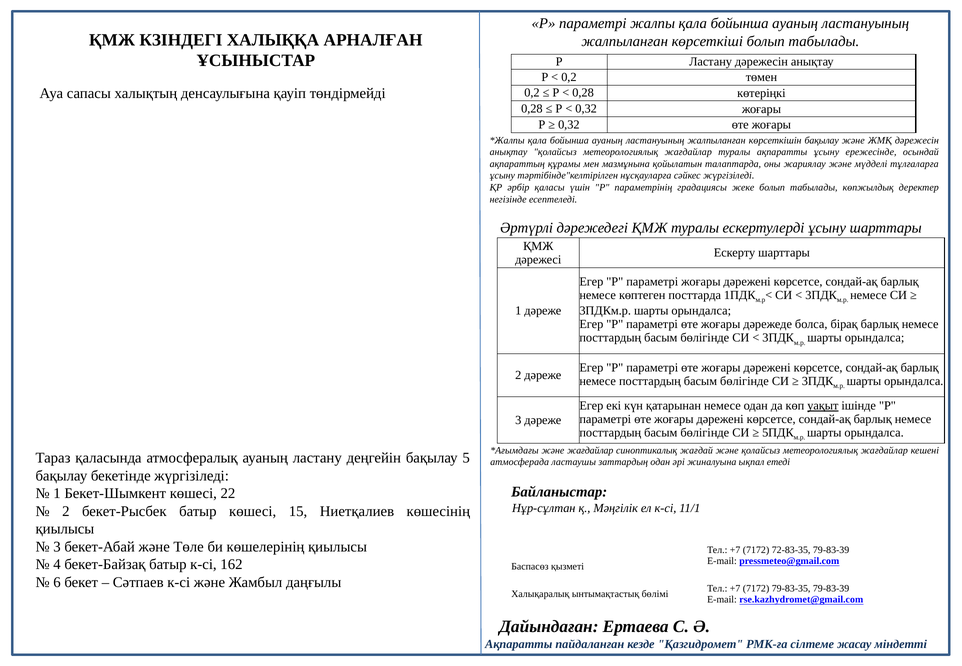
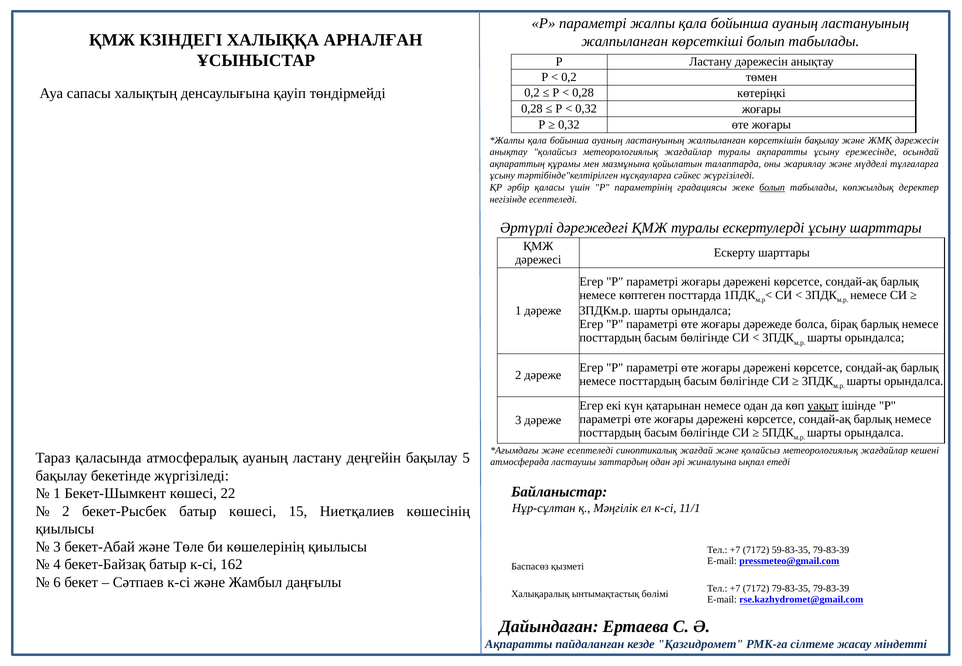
болып at (772, 188) underline: none -> present
және жағдайлар: жағдайлар -> есептеледі
72-83-35: 72-83-35 -> 59-83-35
